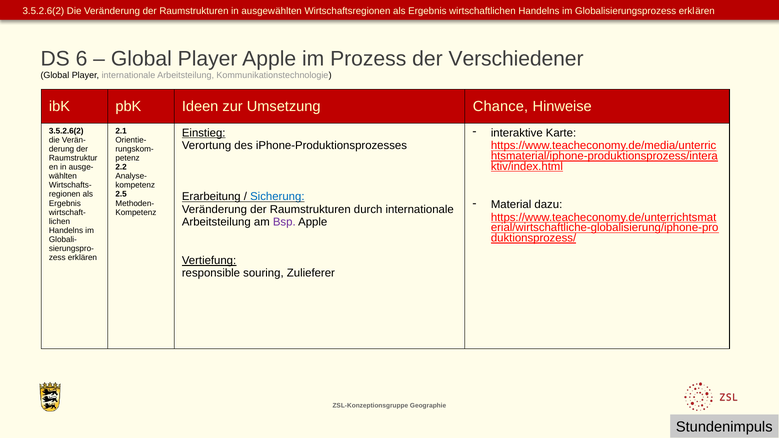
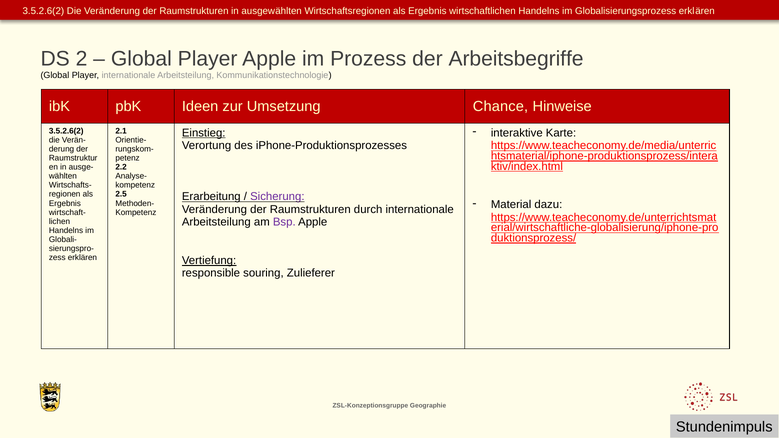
6: 6 -> 2
Verschiedener: Verschiedener -> Arbeitsbegriffe
Sicherung colour: blue -> purple
